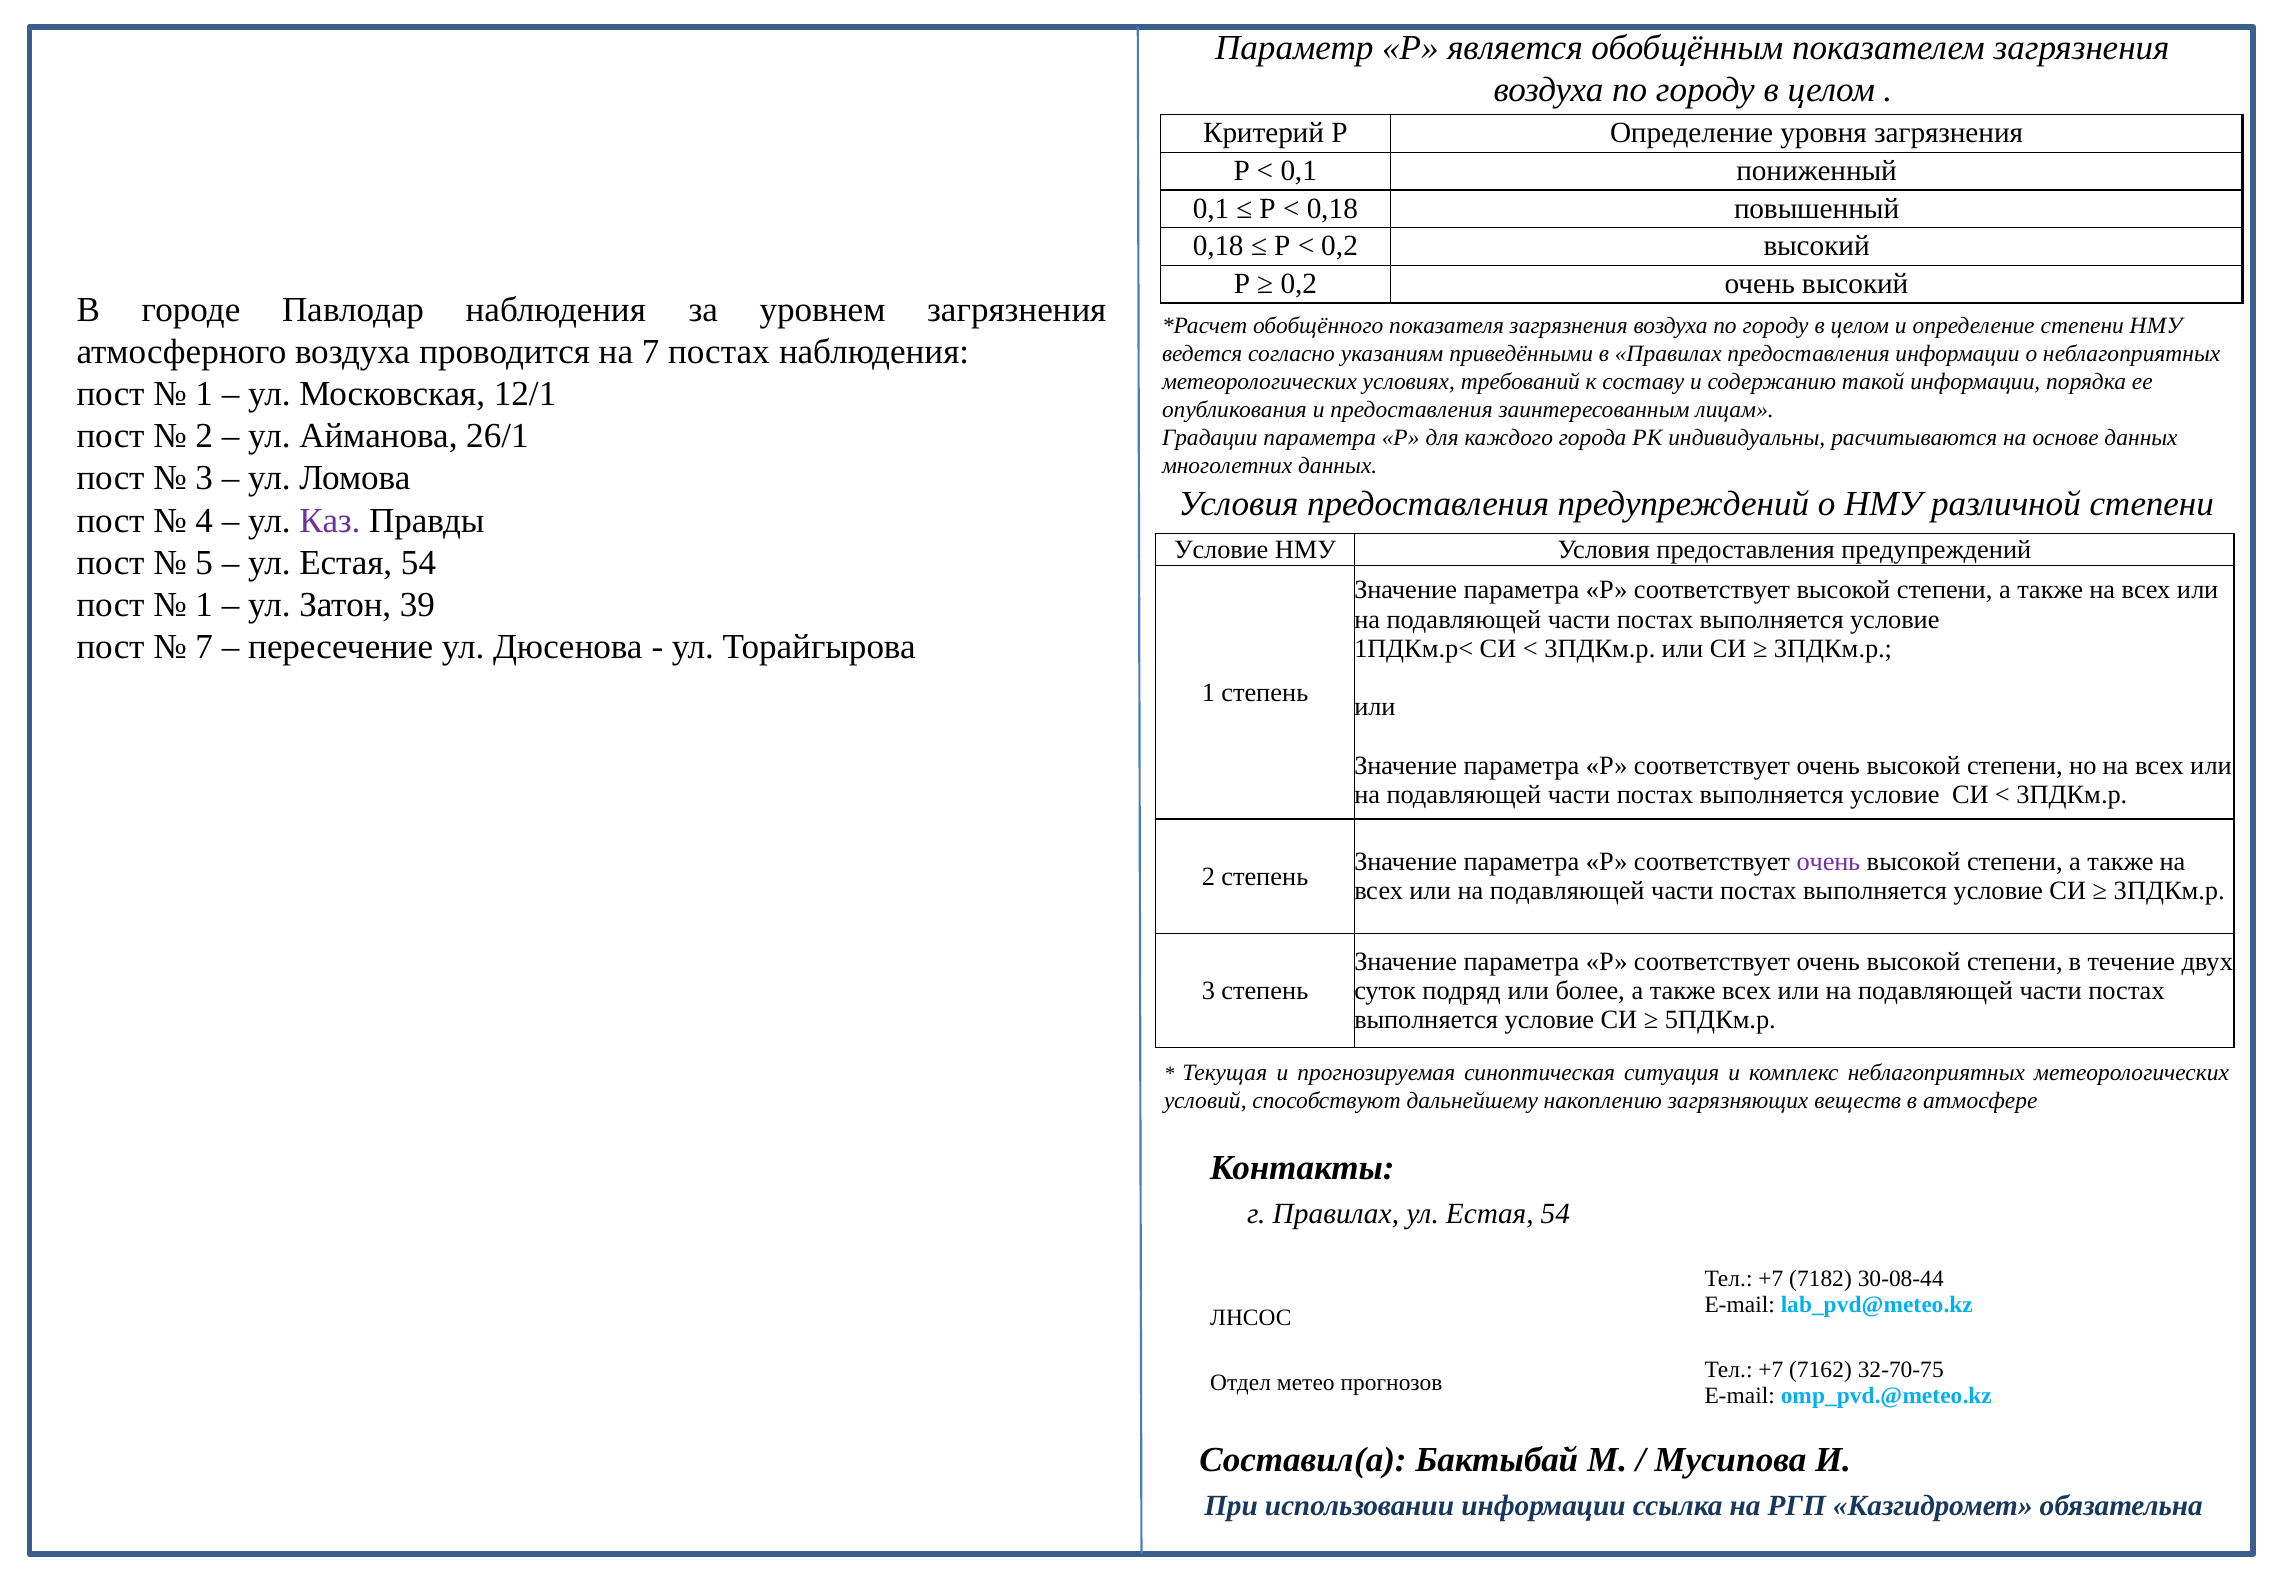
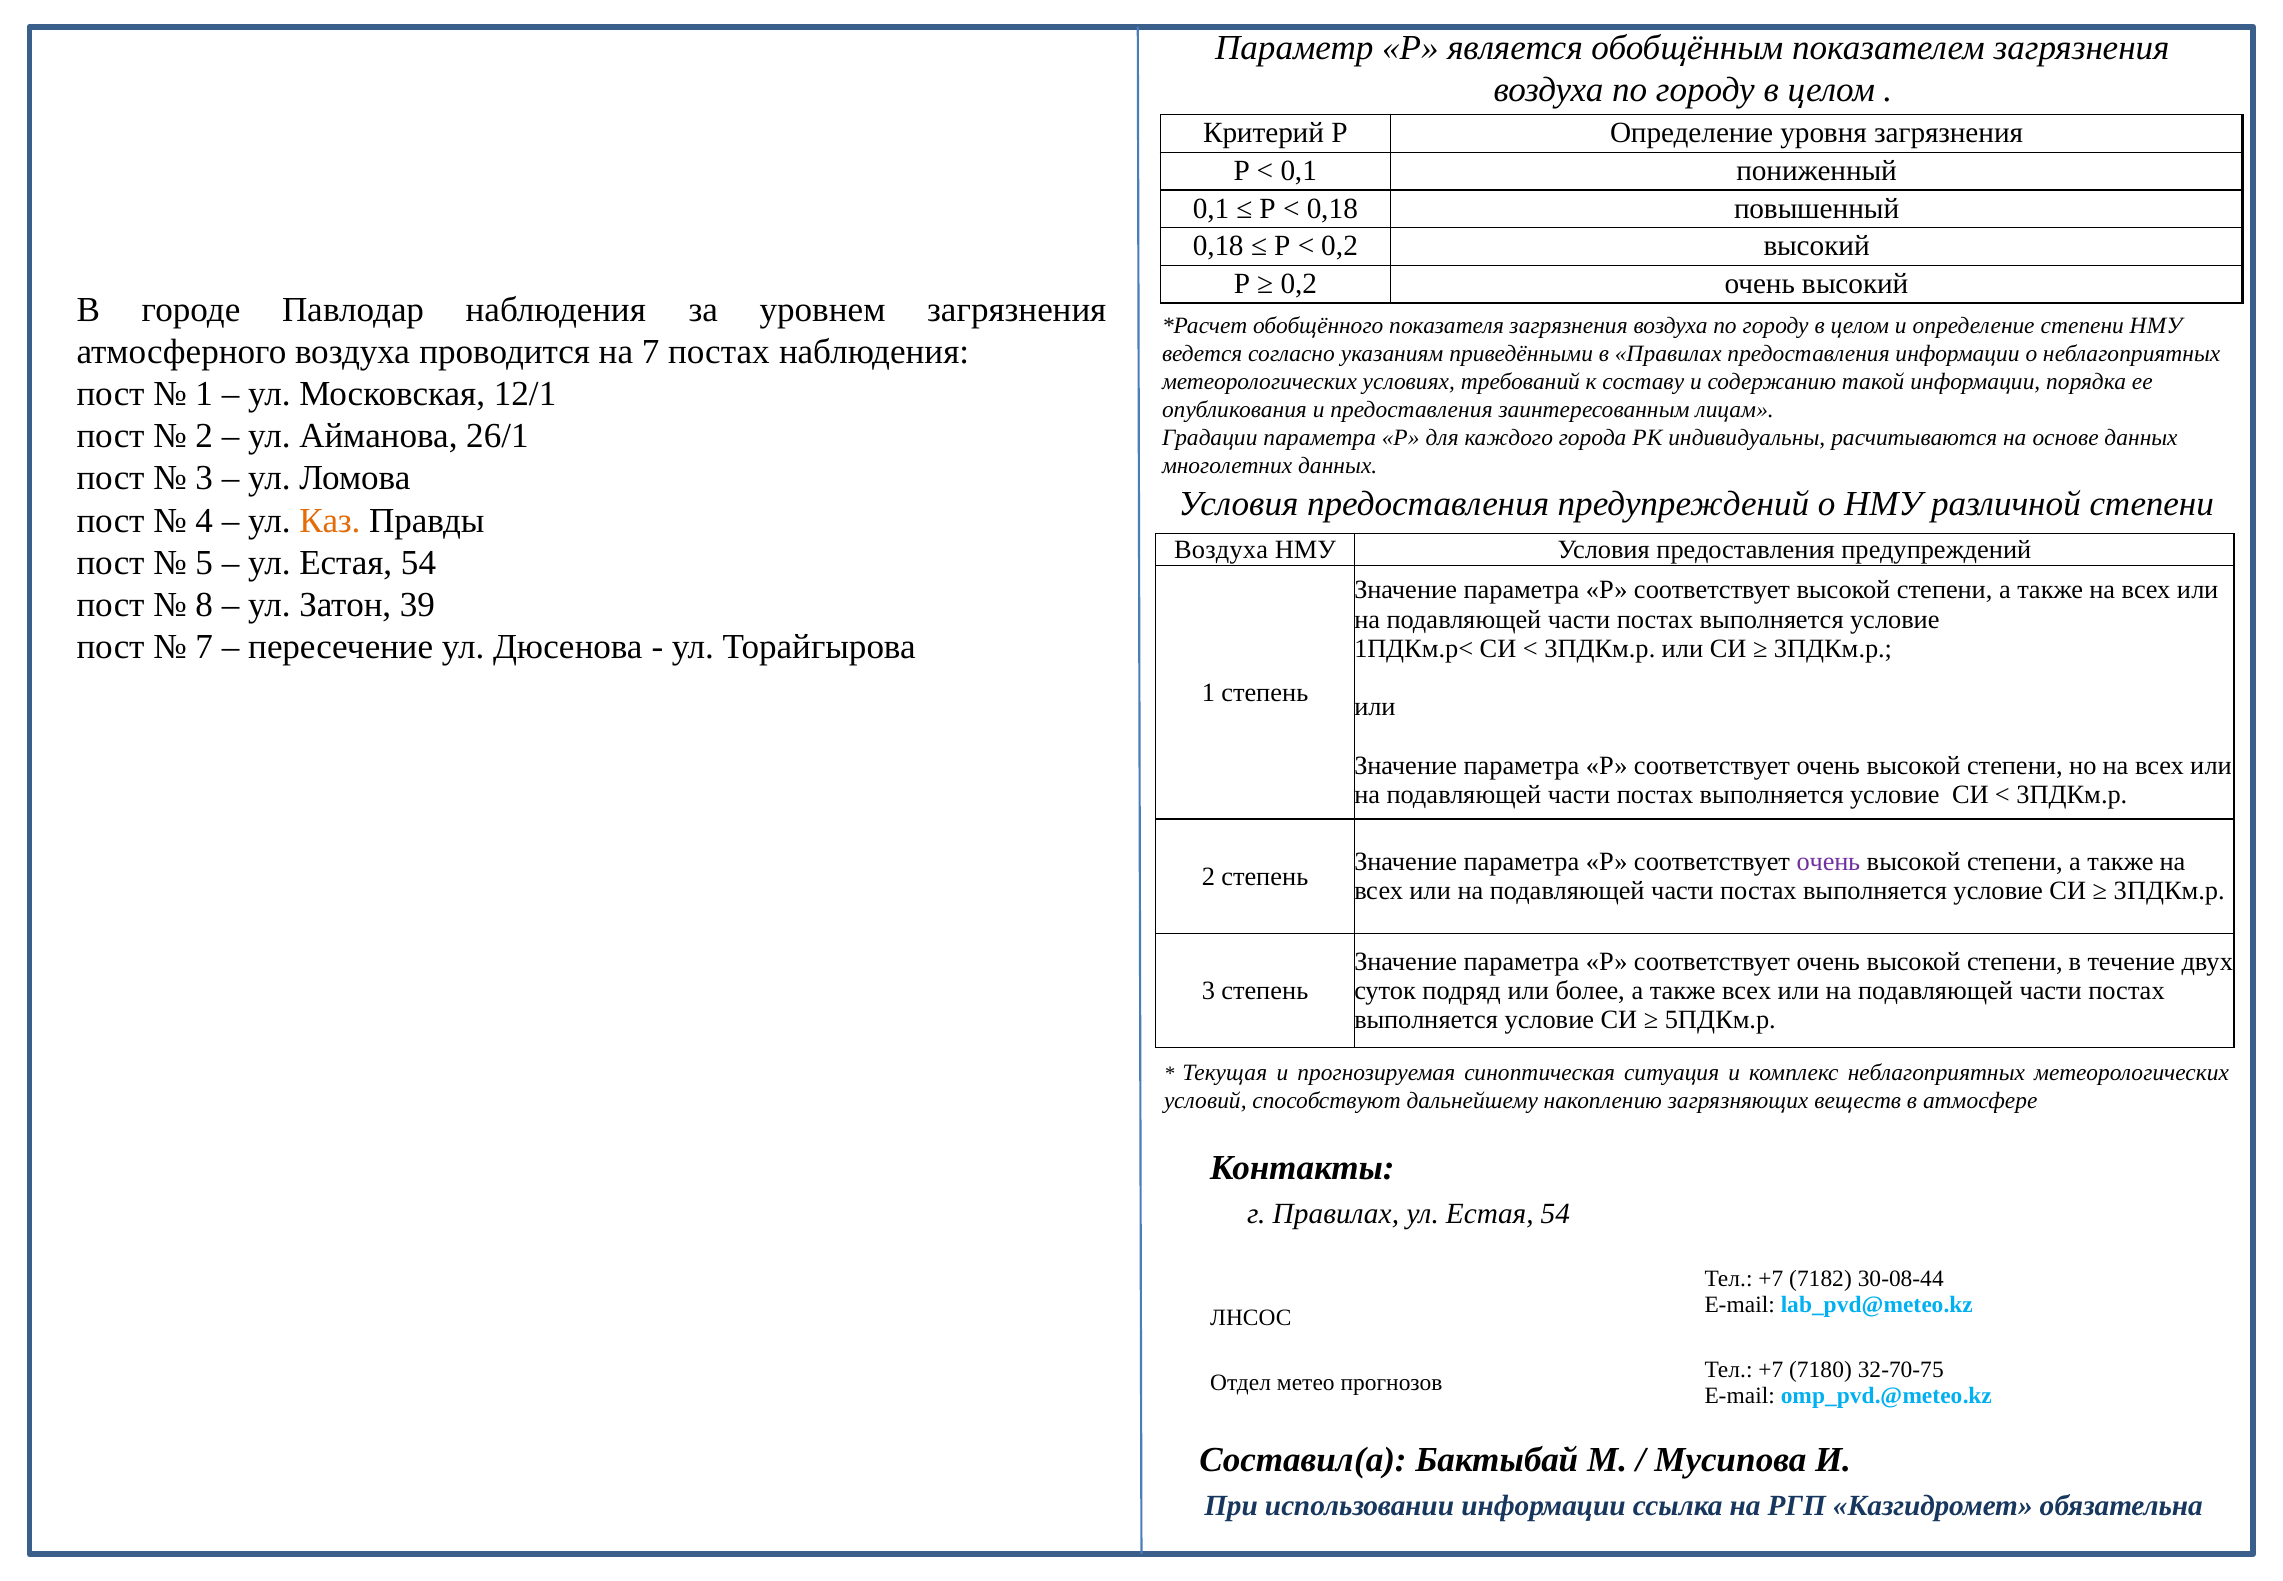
Каз colour: purple -> orange
Условие at (1221, 549): Условие -> Воздуха
1 at (204, 605): 1 -> 8
7162: 7162 -> 7180
